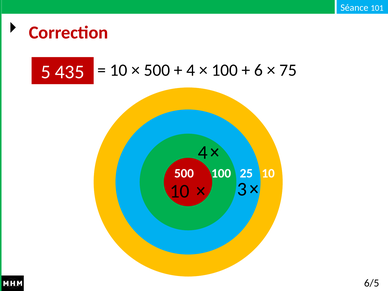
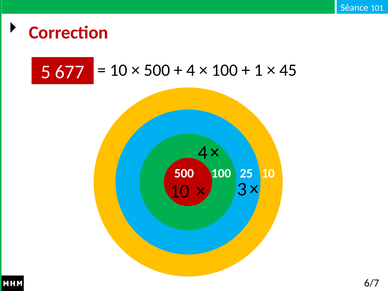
6: 6 -> 1
75: 75 -> 45
435: 435 -> 677
6/5: 6/5 -> 6/7
